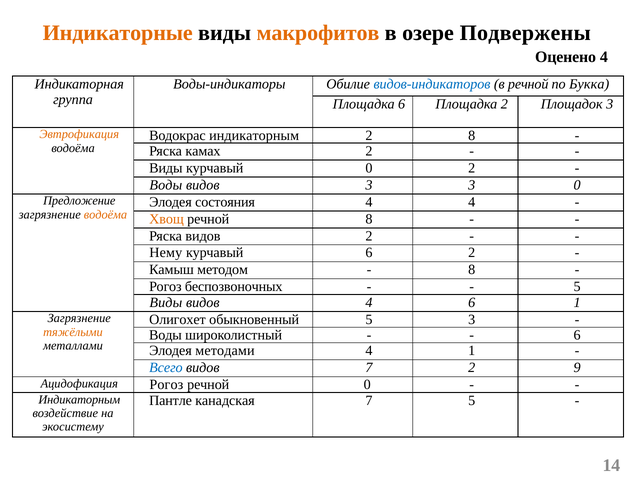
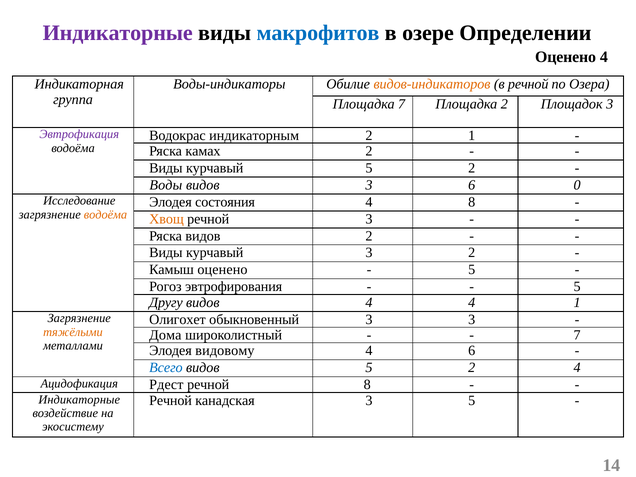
Индикаторные at (118, 33) colour: orange -> purple
макрофитов colour: orange -> blue
Подвержены: Подвержены -> Определении
видов-индикаторов colour: blue -> orange
Букка: Букка -> Озера
Площадка 6: 6 -> 7
Эвтрофикация colour: orange -> purple
2 8: 8 -> 1
курчавый 0: 0 -> 5
3 3: 3 -> 6
Предложение: Предложение -> Исследование
4 4: 4 -> 8
речной 8: 8 -> 3
Нему at (166, 253): Нему -> Виды
курчавый 6: 6 -> 3
Камыш методом: методом -> оценено
8 at (472, 270): 8 -> 5
беспозвоночных: беспозвоночных -> эвтрофирования
Виды at (166, 302): Виды -> Другу
4 6: 6 -> 4
обыкновенный 5: 5 -> 3
Воды at (165, 335): Воды -> Дома
6 at (577, 335): 6 -> 7
методами: методами -> видовому
4 1: 1 -> 6
видов 7: 7 -> 5
2 9: 9 -> 4
Ацидофикация Рогоз: Рогоз -> Рдест
речной 0: 0 -> 8
Индикаторным at (79, 399): Индикаторным -> Индикаторные
Пантле at (171, 400): Пантле -> Речной
канадская 7: 7 -> 3
